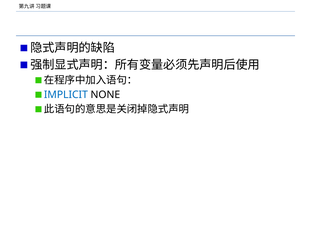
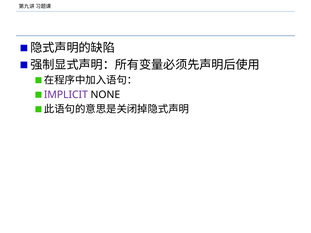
IMPLICIT colour: blue -> purple
